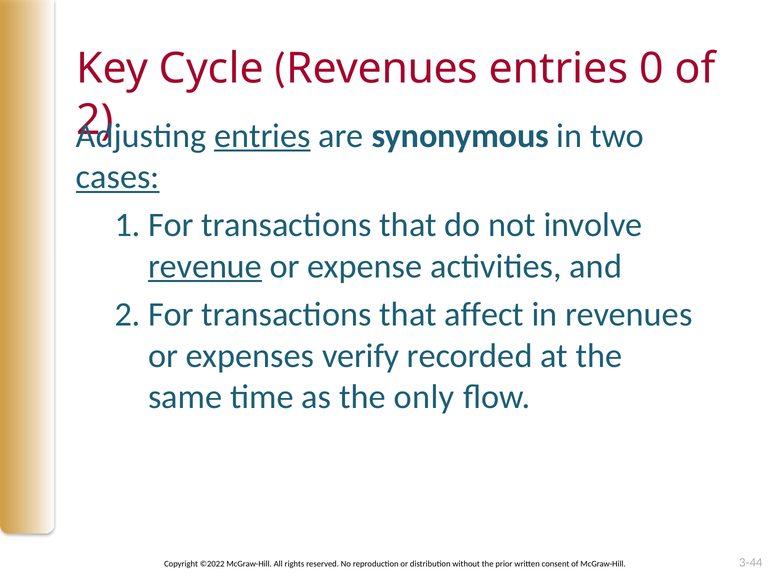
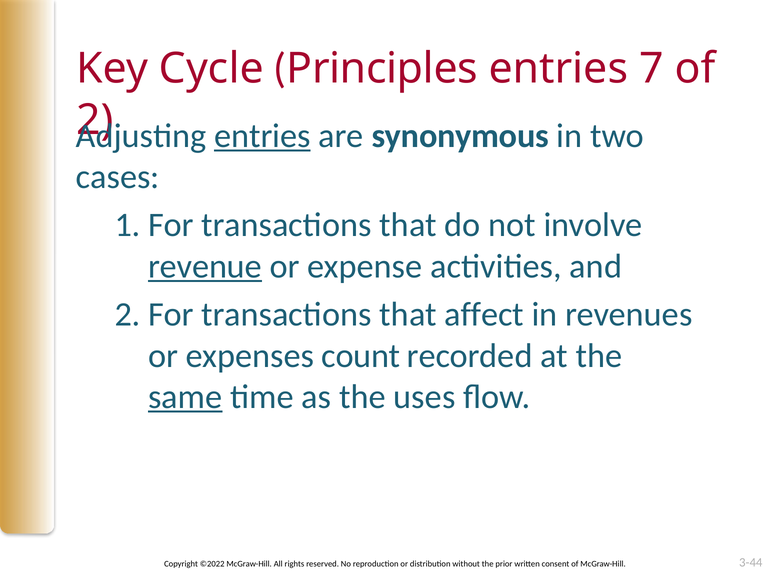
Revenues at (382, 69): Revenues -> Principles
0: 0 -> 7
cases underline: present -> none
verify: verify -> count
same underline: none -> present
only: only -> uses
